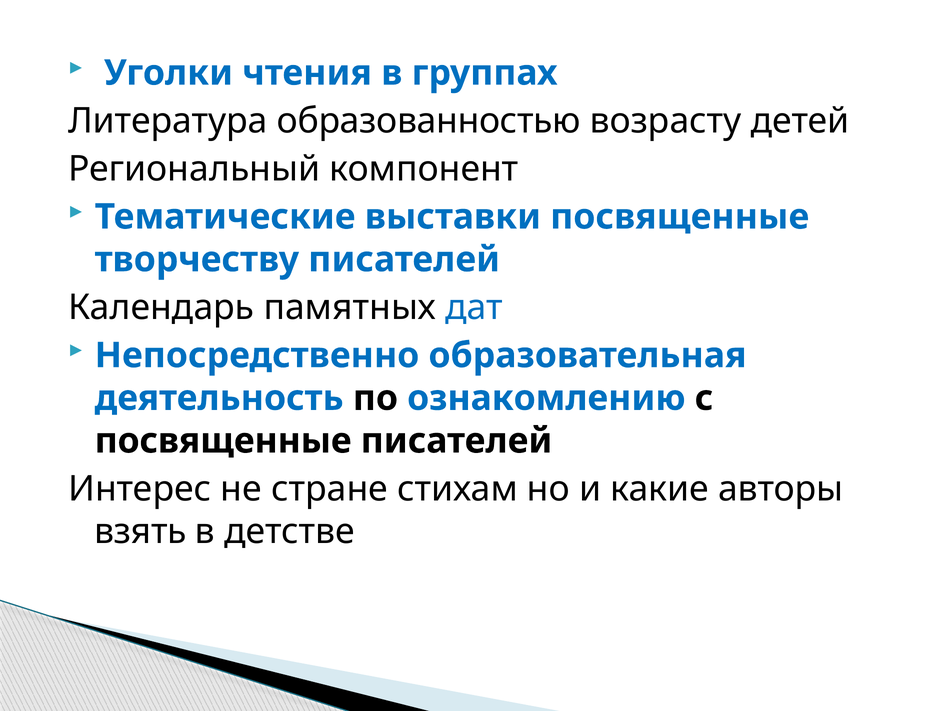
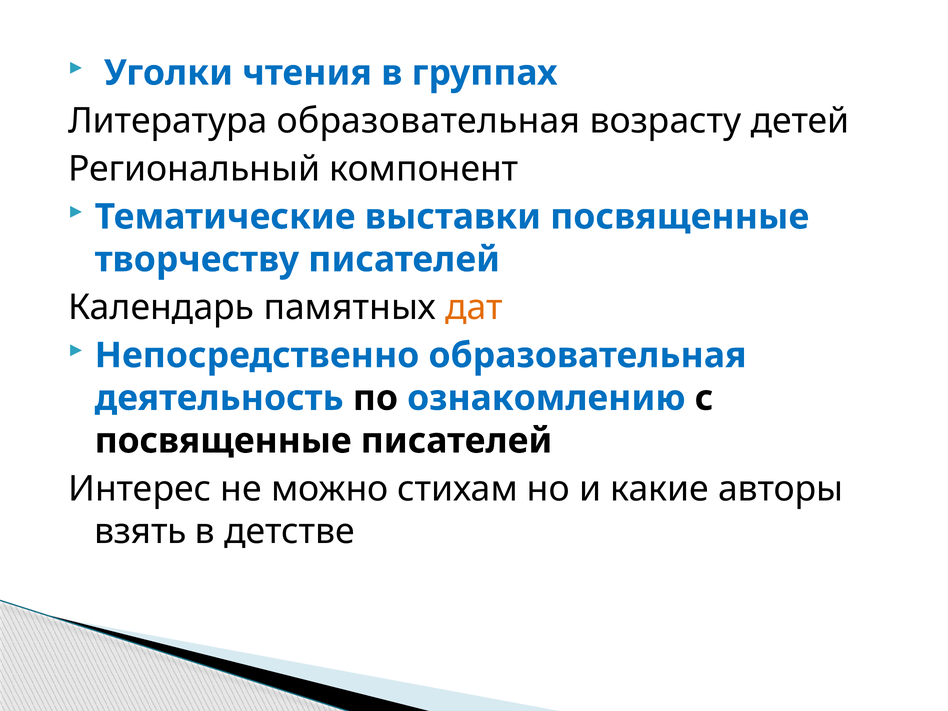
Литература образованностью: образованностью -> образовательная
дат colour: blue -> orange
стране: стране -> можно
